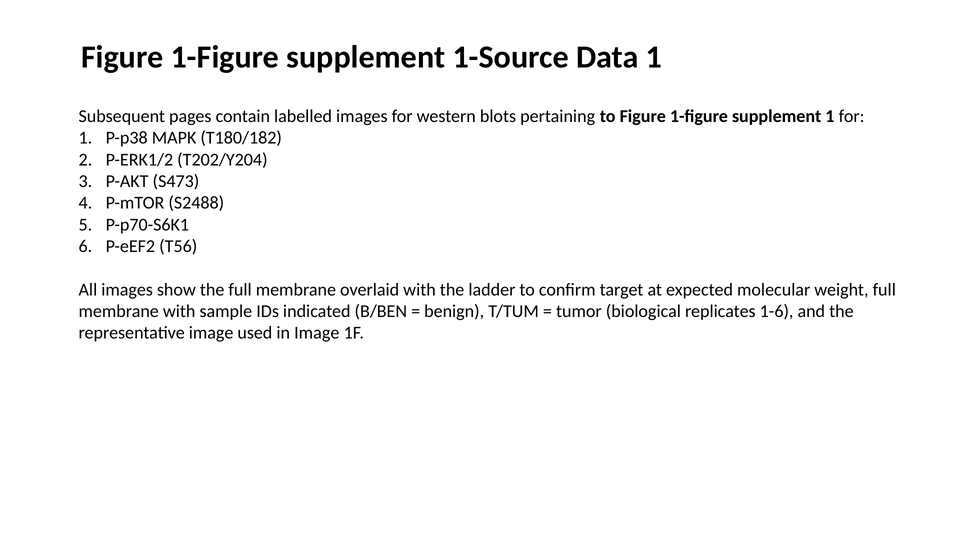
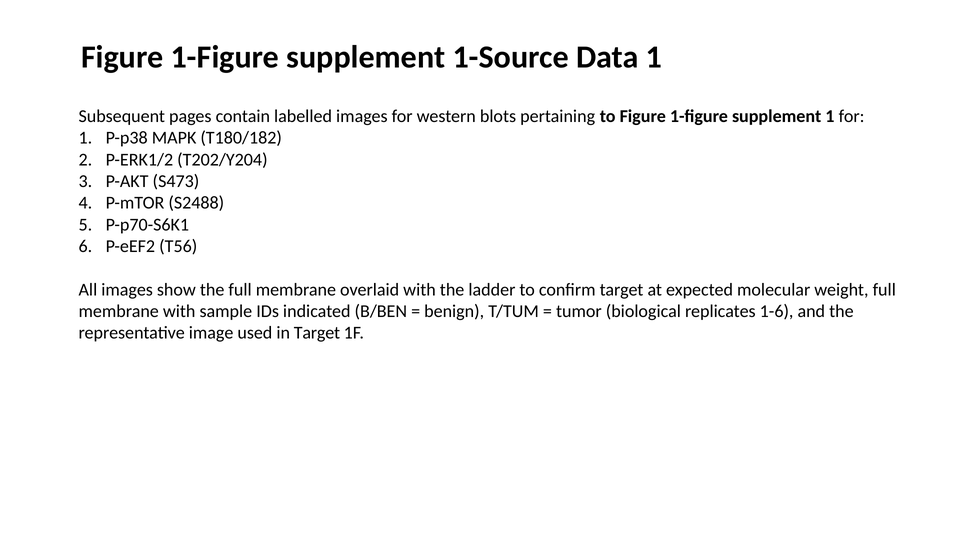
in Image: Image -> Target
